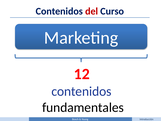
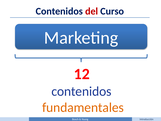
fundamentales colour: black -> orange
